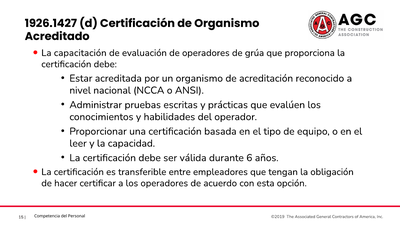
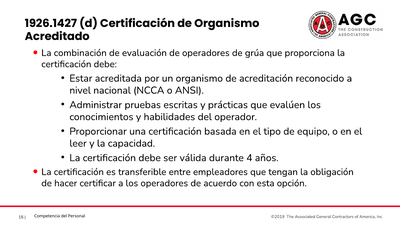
capacitación: capacitación -> combinación
6: 6 -> 4
